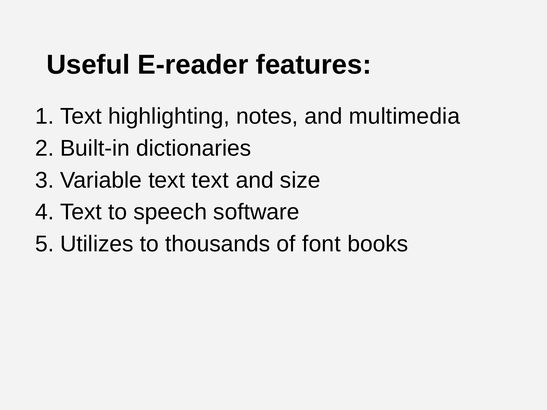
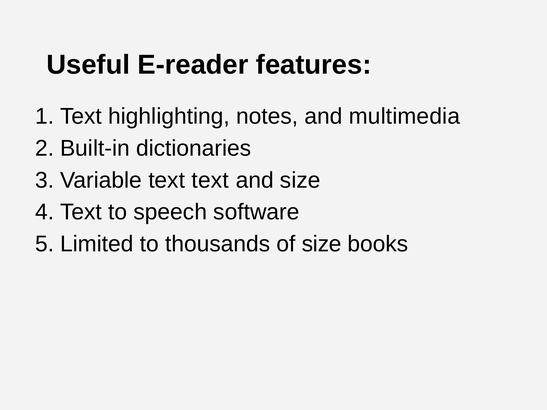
Utilizes: Utilizes -> Limited
of font: font -> size
